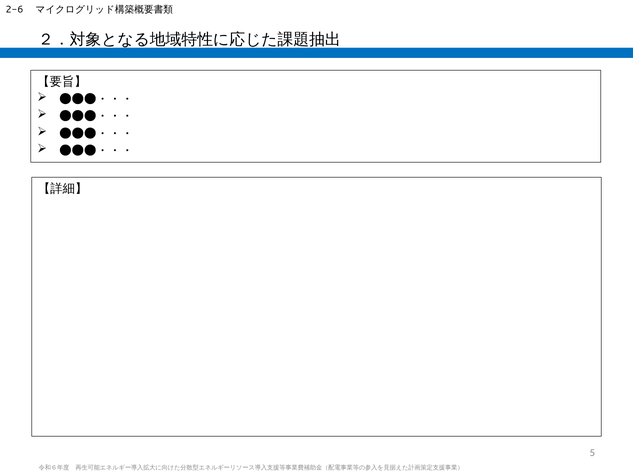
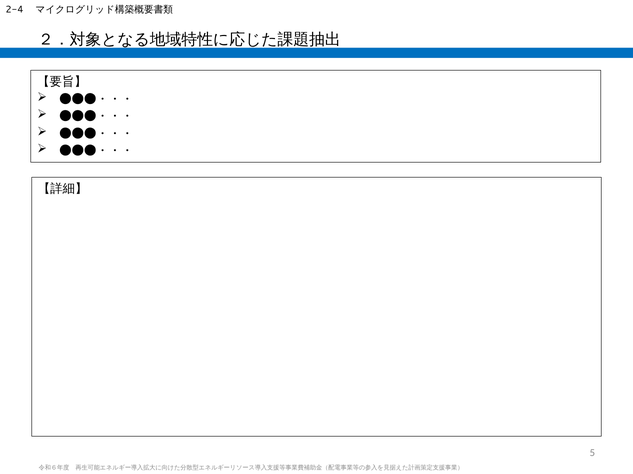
2-6: 2-6 -> 2-4
